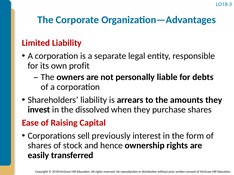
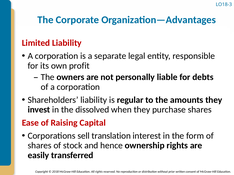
arrears: arrears -> regular
previously: previously -> translation
